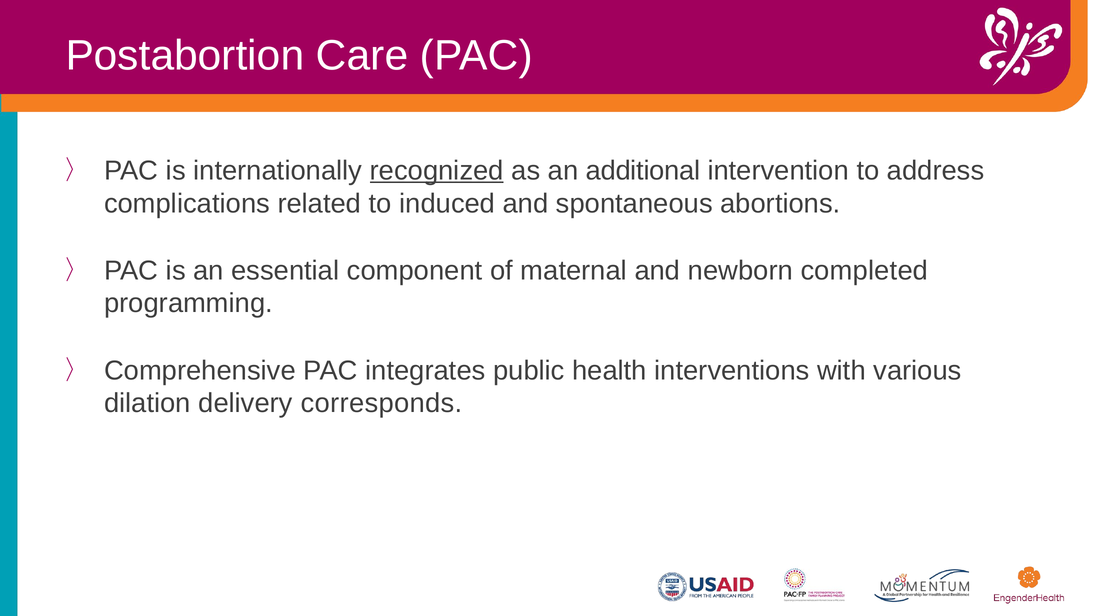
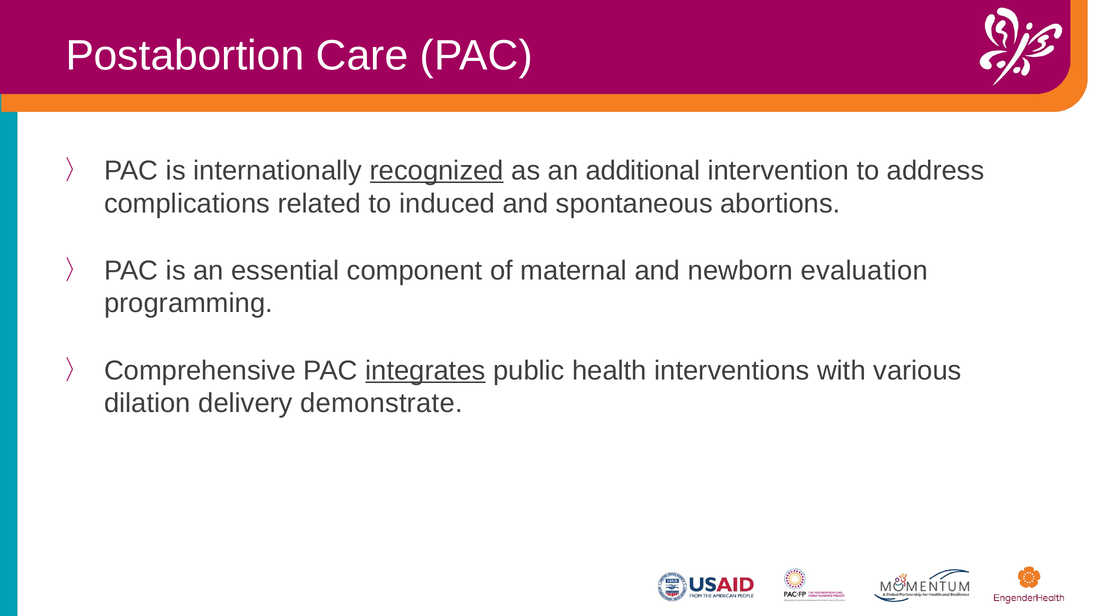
completed: completed -> evaluation
integrates underline: none -> present
corresponds: corresponds -> demonstrate
